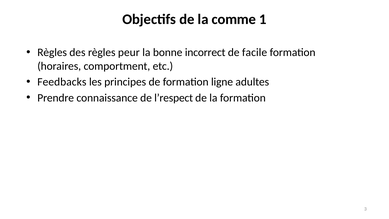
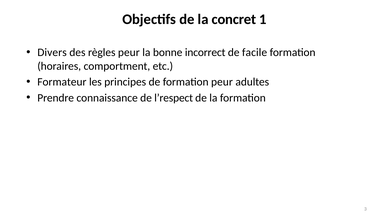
comme: comme -> concret
Règles at (52, 52): Règles -> Divers
Feedbacks: Feedbacks -> Formateur
formation ligne: ligne -> peur
